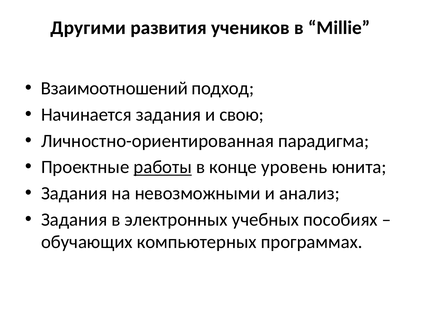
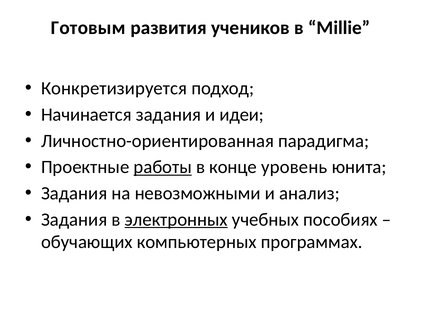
Другими: Другими -> Готовым
Взаимоотношений: Взаимоотношений -> Конкретизируется
свою: свою -> идеи
электронных underline: none -> present
